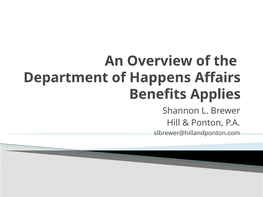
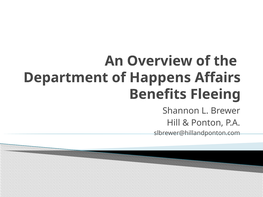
Applies: Applies -> Fleeing
